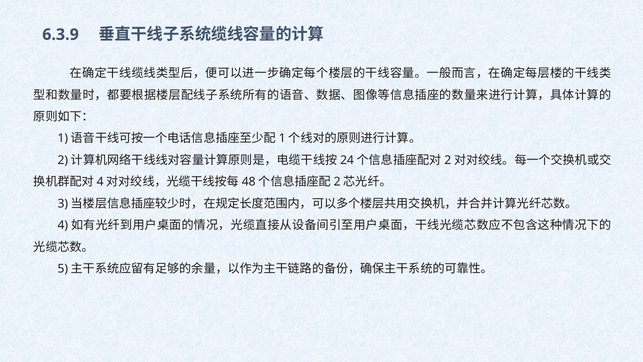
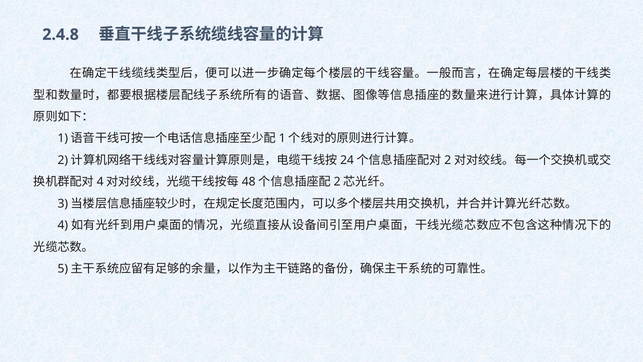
6.3.9: 6.3.9 -> 2.4.8
